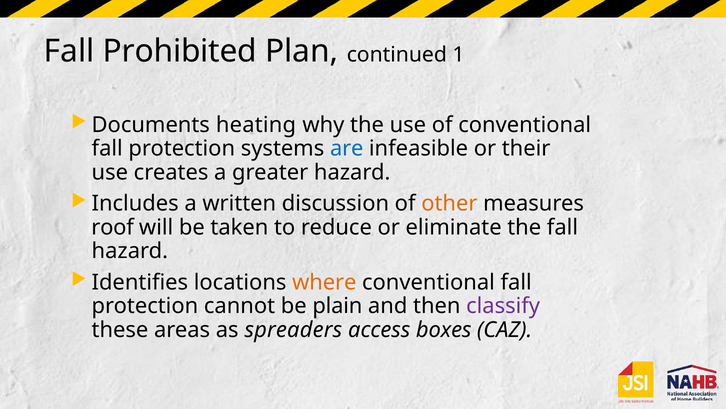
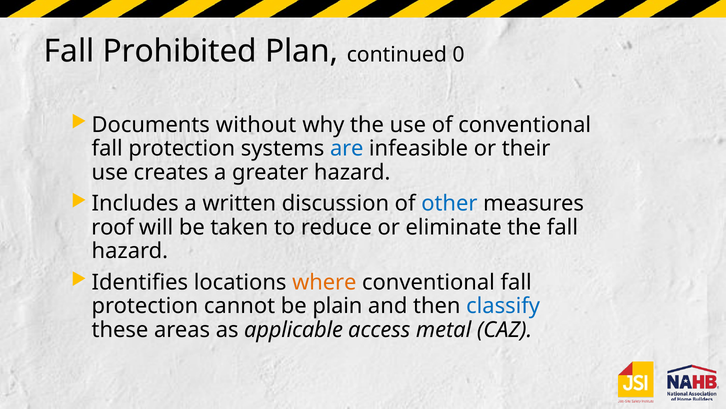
1: 1 -> 0
heating: heating -> without
other colour: orange -> blue
classify colour: purple -> blue
spreaders: spreaders -> applicable
boxes: boxes -> metal
